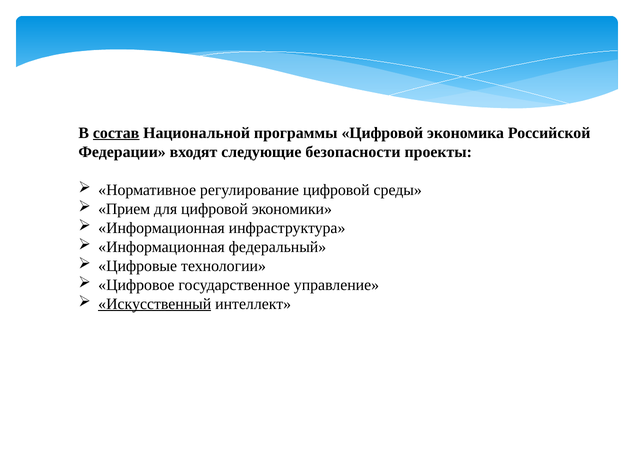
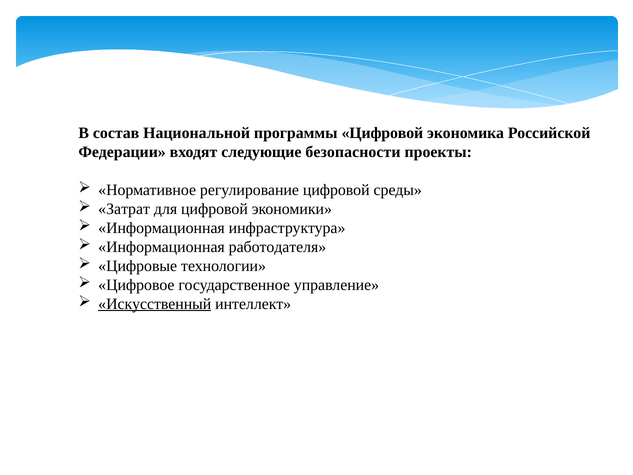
состав underline: present -> none
Прием: Прием -> Затрат
федеральный: федеральный -> работодателя
